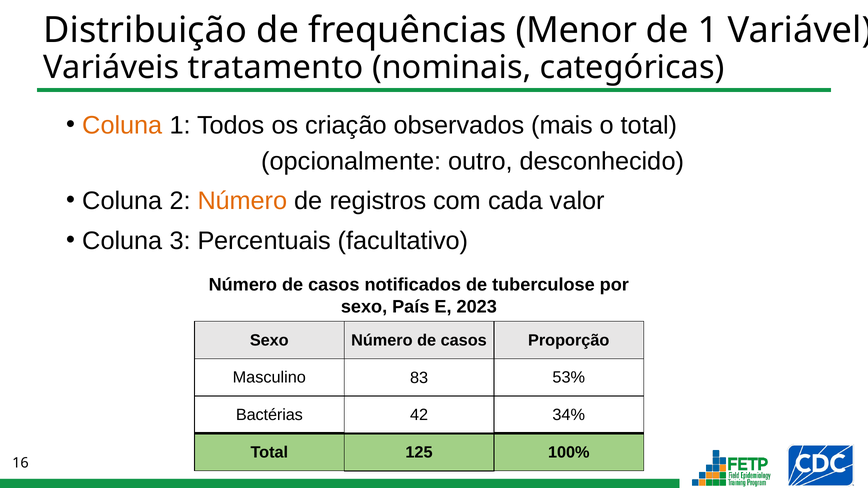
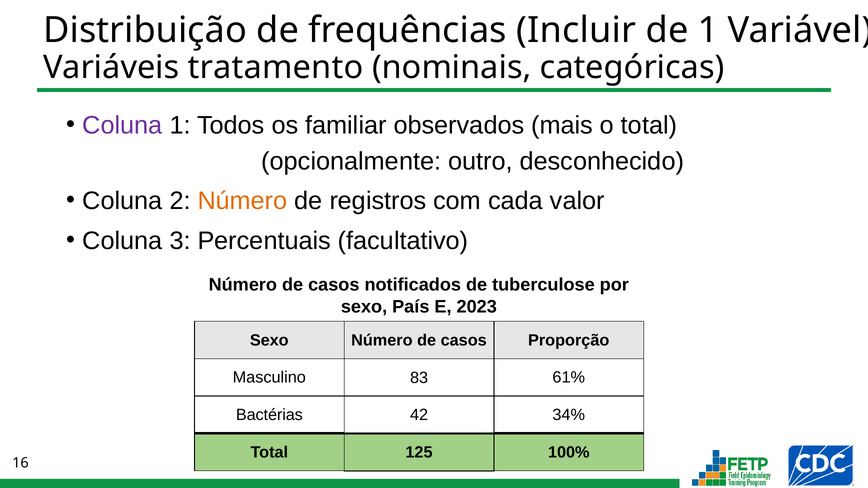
Menor: Menor -> Incluir
Coluna at (122, 126) colour: orange -> purple
criação: criação -> familiar
53%: 53% -> 61%
